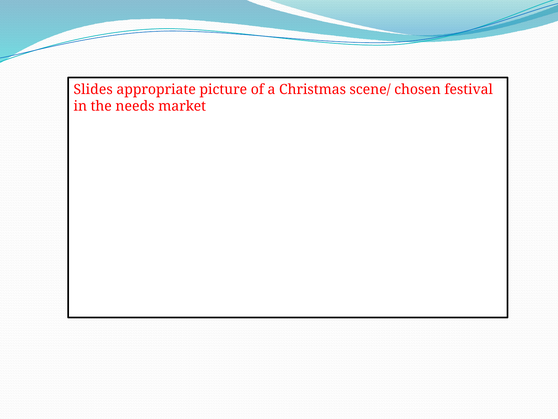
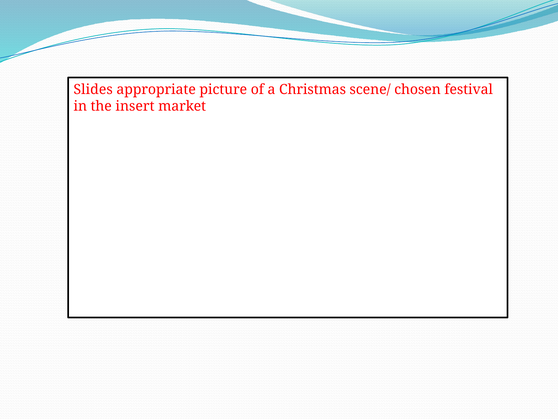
needs: needs -> insert
